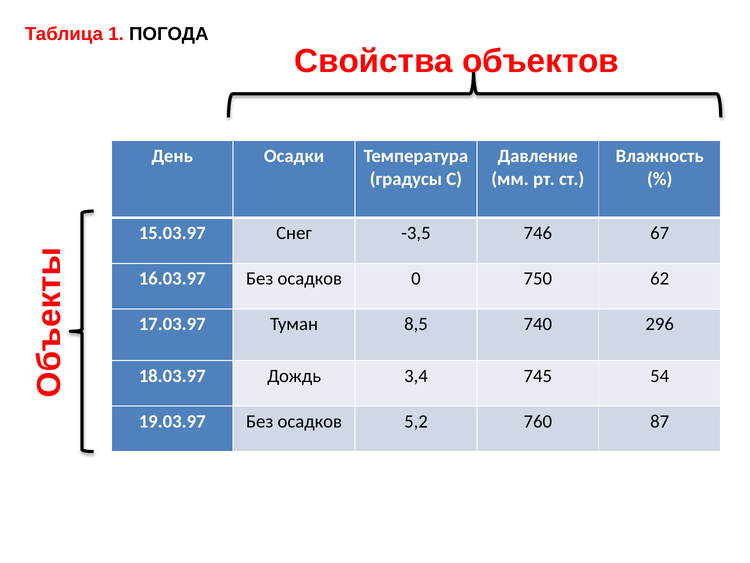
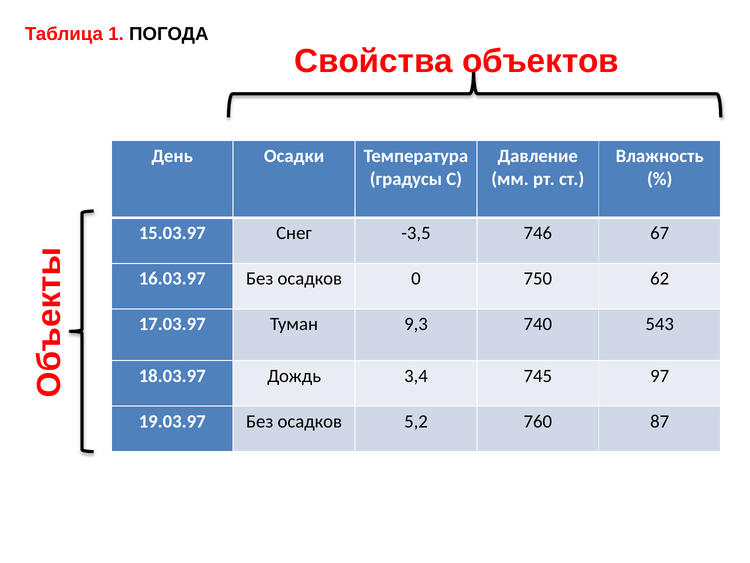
8,5: 8,5 -> 9,3
296: 296 -> 543
54: 54 -> 97
